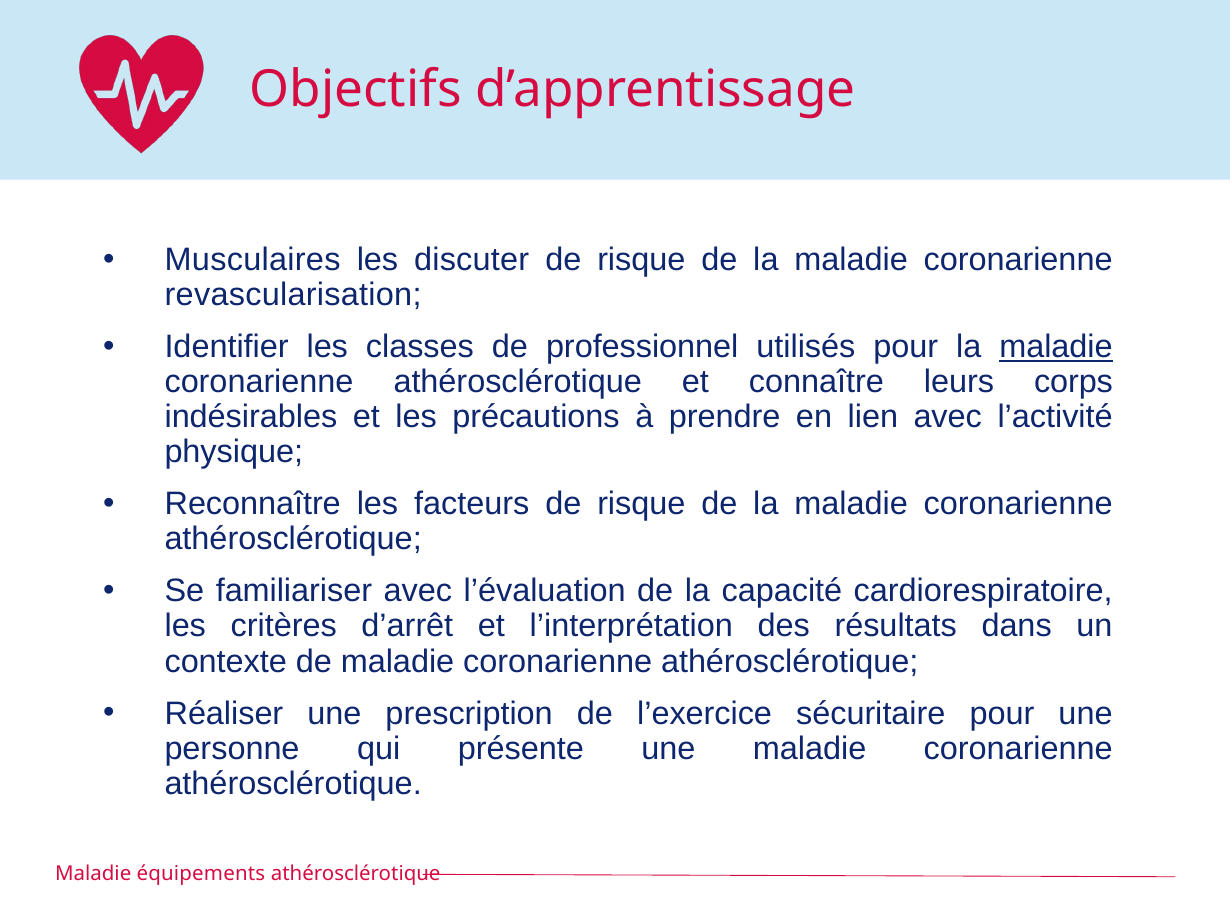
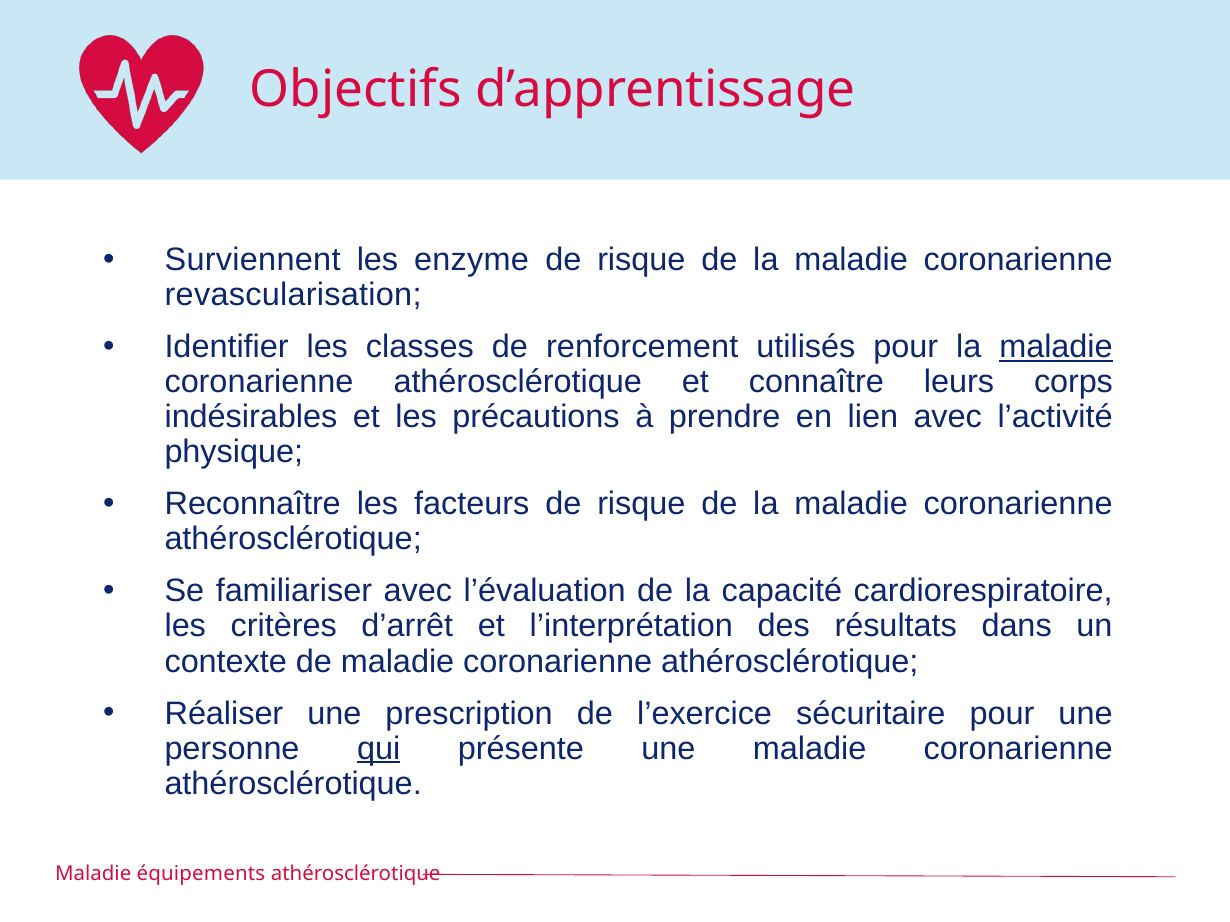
Musculaires: Musculaires -> Surviennent
discuter: discuter -> enzyme
professionnel: professionnel -> renforcement
qui underline: none -> present
